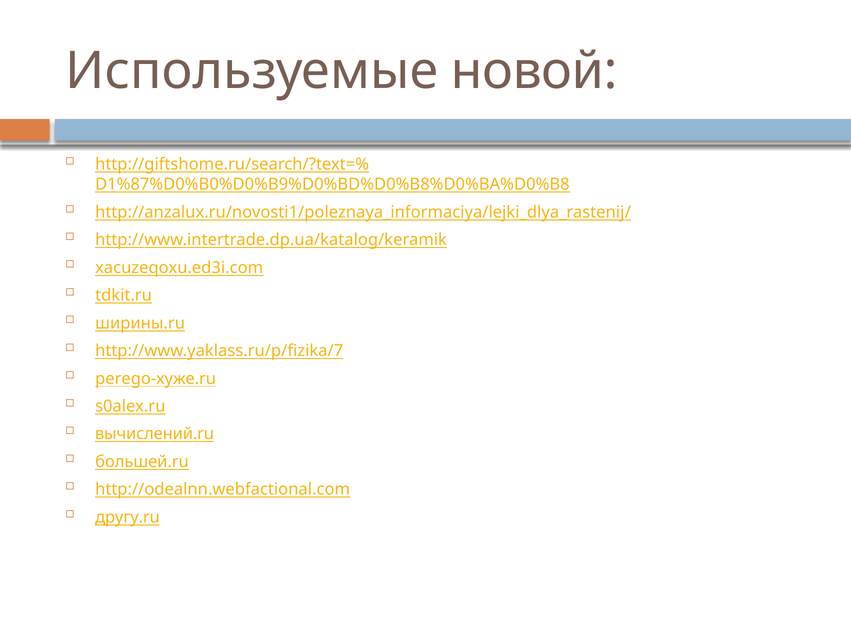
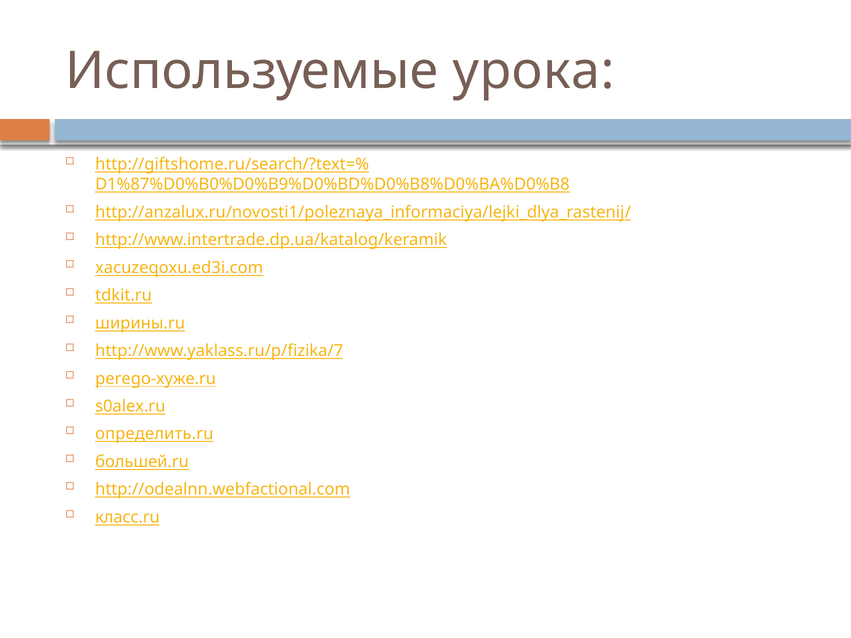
новой: новой -> урока
вычислений.ru: вычислений.ru -> определить.ru
другу.ru: другу.ru -> класс.ru
